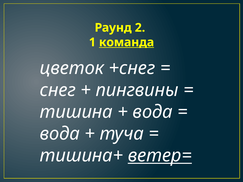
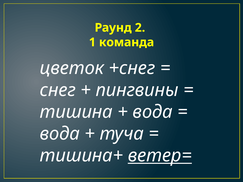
команда underline: present -> none
